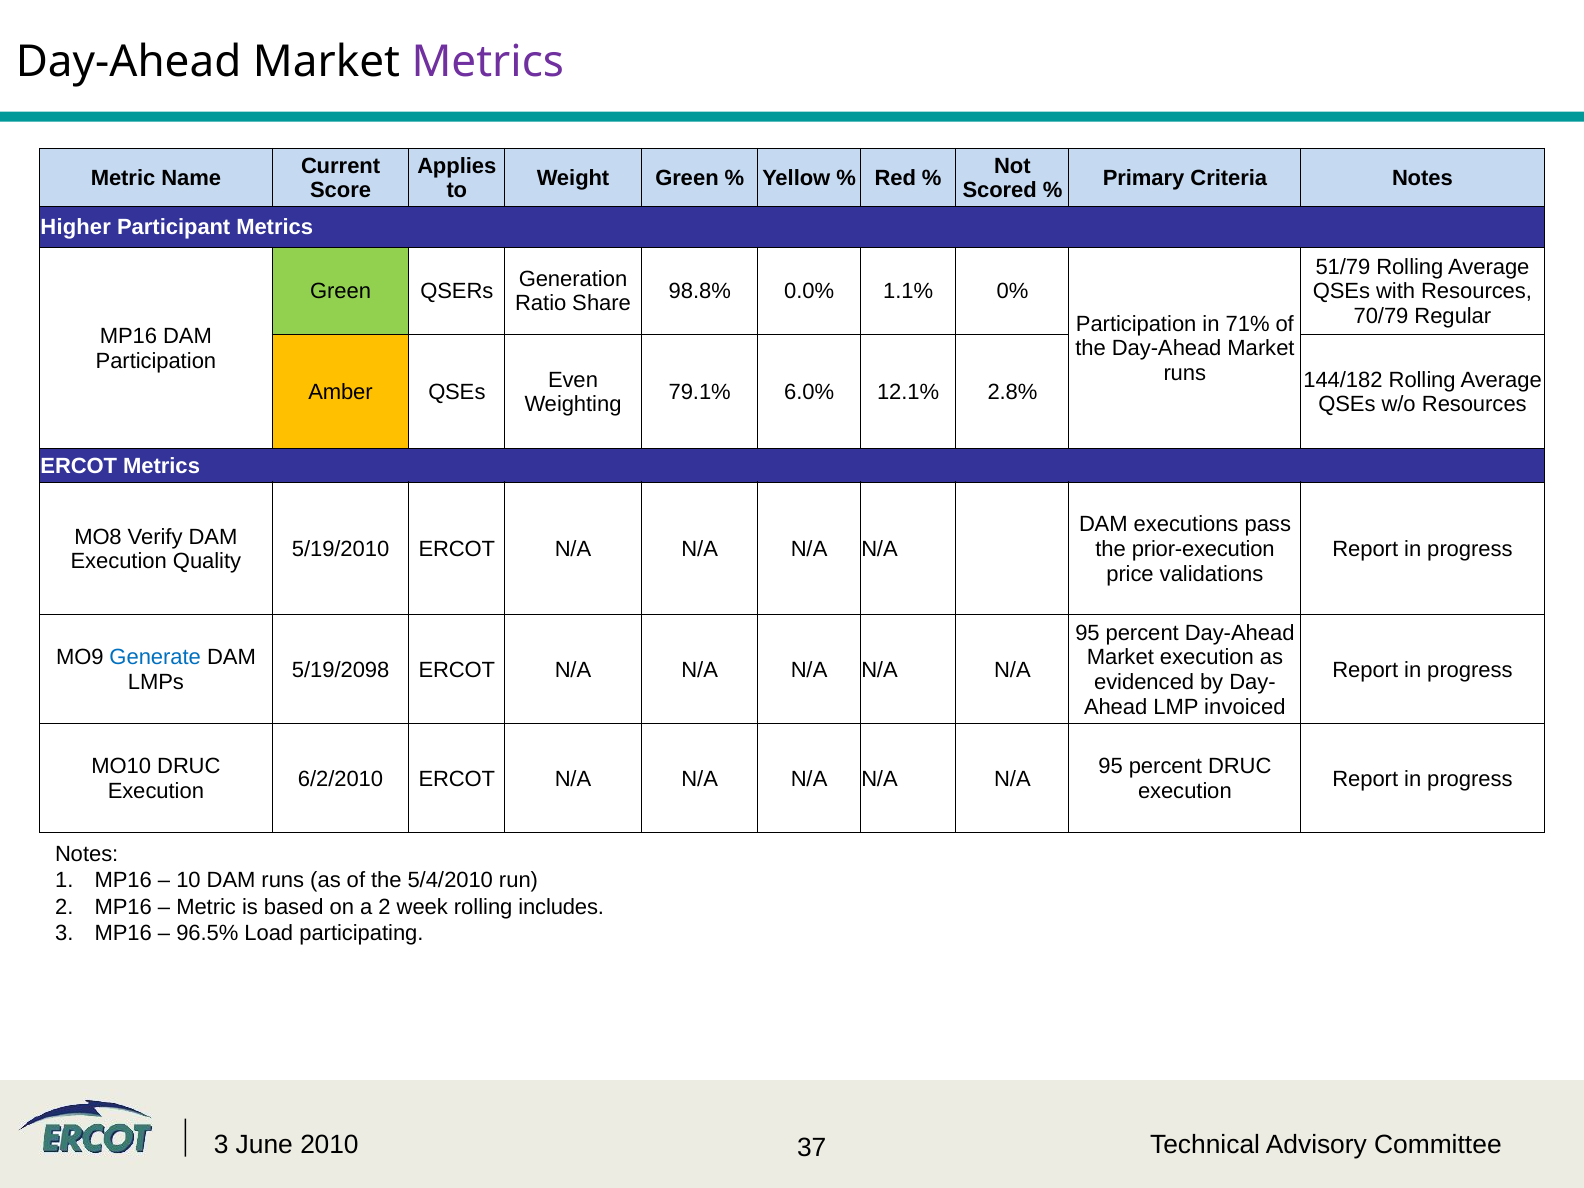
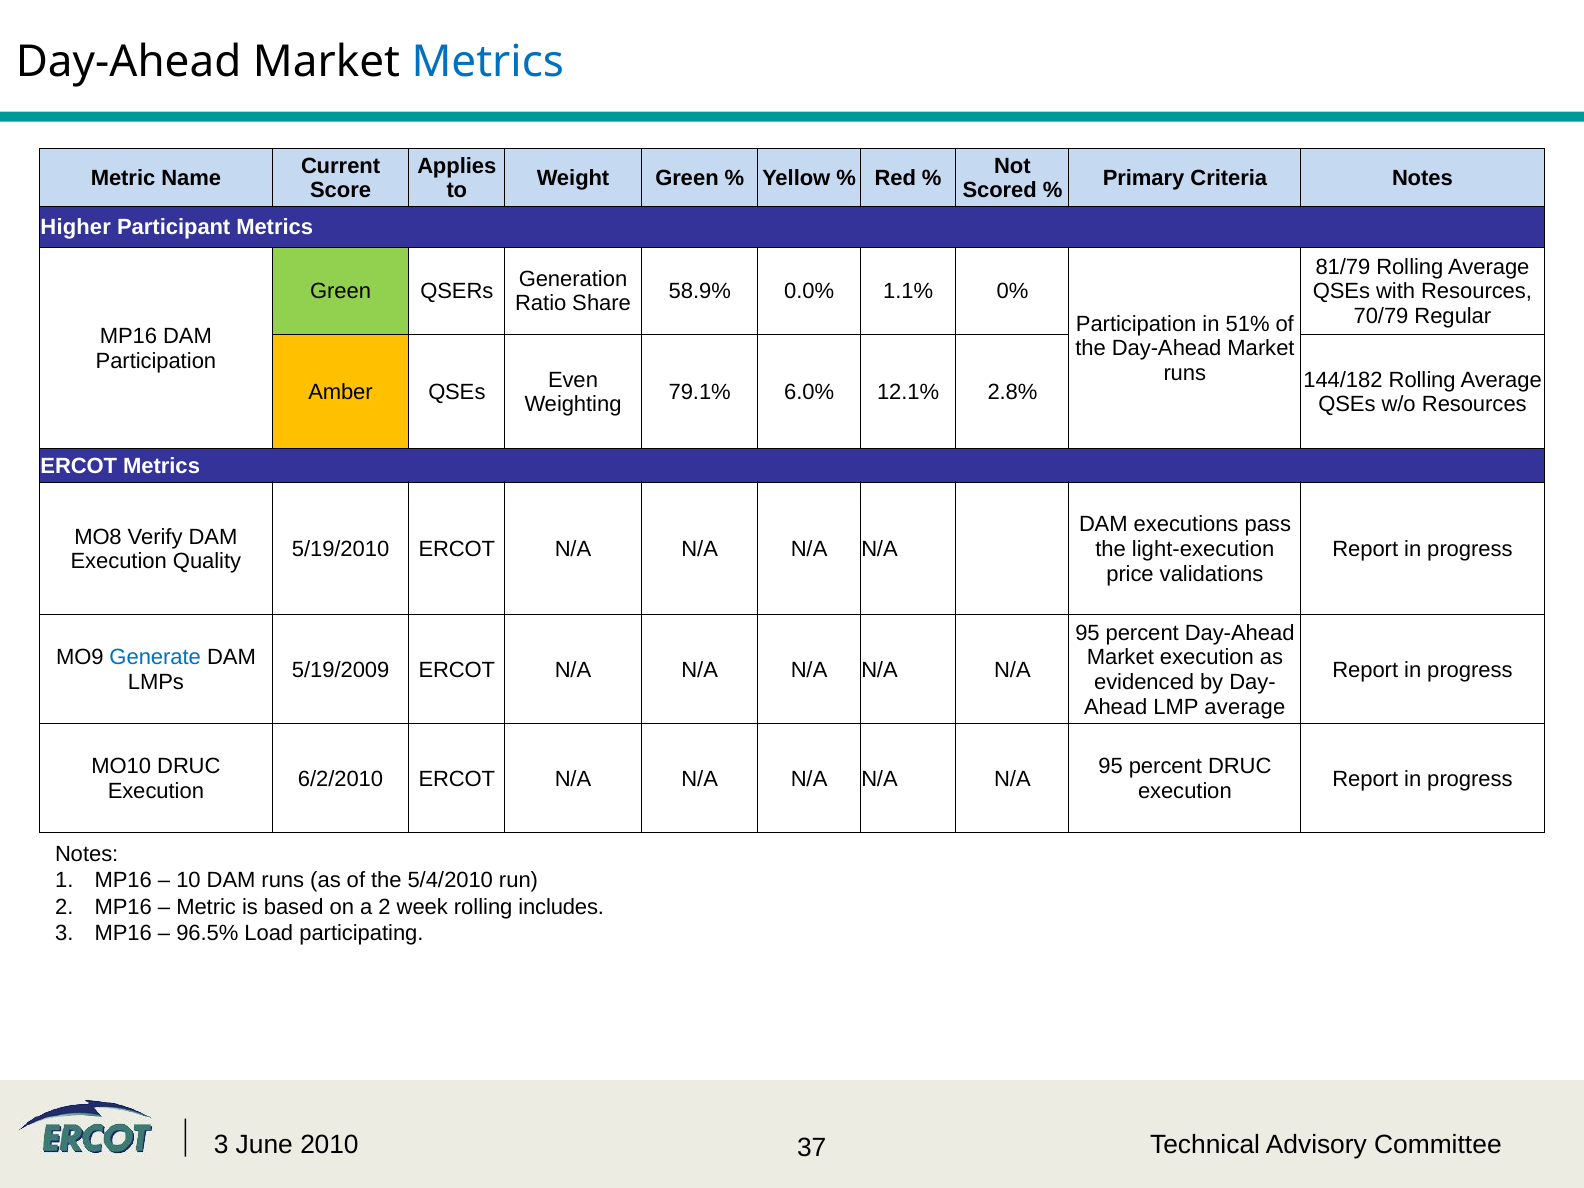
Metrics at (488, 62) colour: purple -> blue
51/79: 51/79 -> 81/79
98.8%: 98.8% -> 58.9%
71%: 71% -> 51%
prior-execution: prior-execution -> light-execution
5/19/2098: 5/19/2098 -> 5/19/2009
LMP invoiced: invoiced -> average
